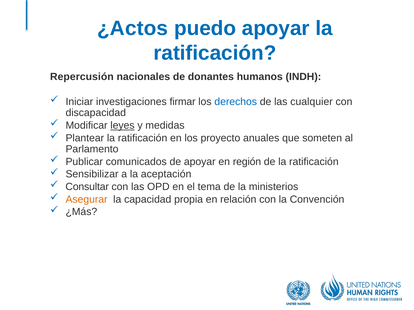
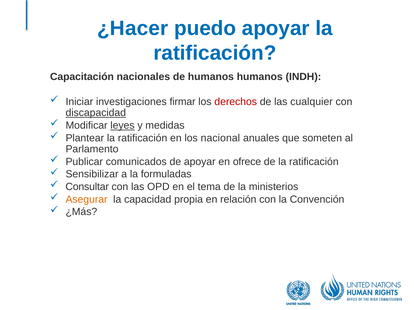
¿Actos: ¿Actos -> ¿Hacer
Repercusión: Repercusión -> Capacitación
de donantes: donantes -> humanos
derechos colour: blue -> red
discapacidad underline: none -> present
proyecto: proyecto -> nacional
región: región -> ofrece
aceptación: aceptación -> formuladas
